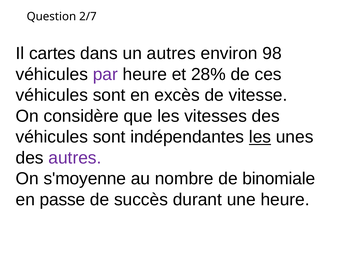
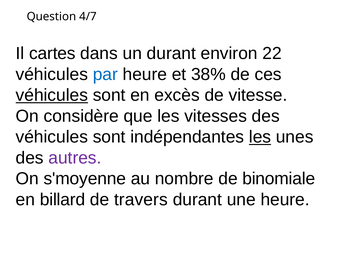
2/7: 2/7 -> 4/7
un autres: autres -> durant
98: 98 -> 22
par colour: purple -> blue
28%: 28% -> 38%
véhicules at (52, 95) underline: none -> present
passe: passe -> billard
succès: succès -> travers
